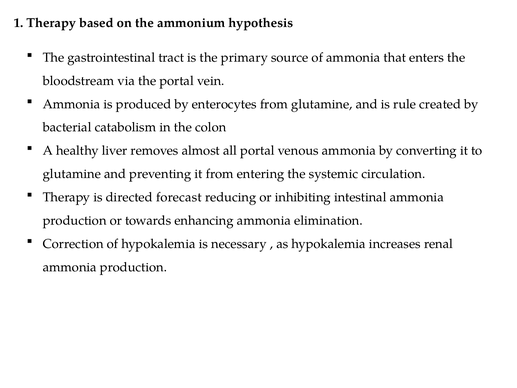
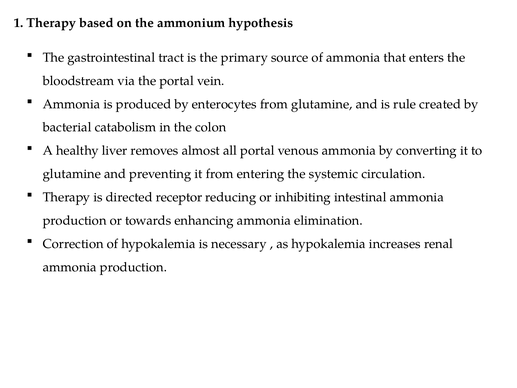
forecast: forecast -> receptor
